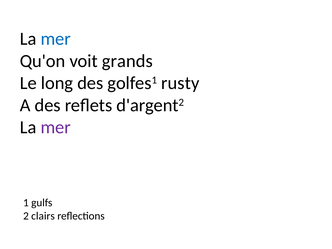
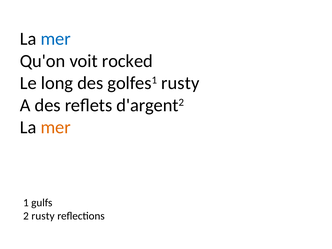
grands: grands -> rocked
mer at (56, 127) colour: purple -> orange
2 clairs: clairs -> rusty
